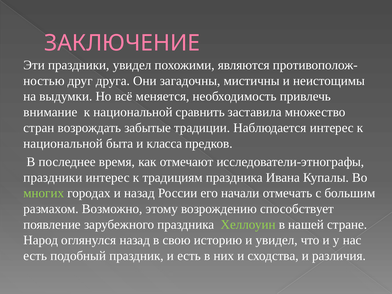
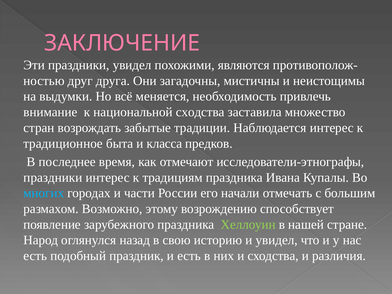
национальной сравнить: сравнить -> сходства
национальной at (63, 143): национальной -> традиционное
многих colour: light green -> light blue
и назад: назад -> части
